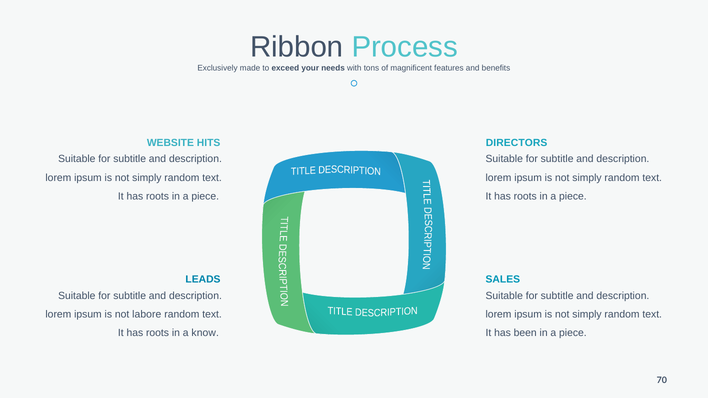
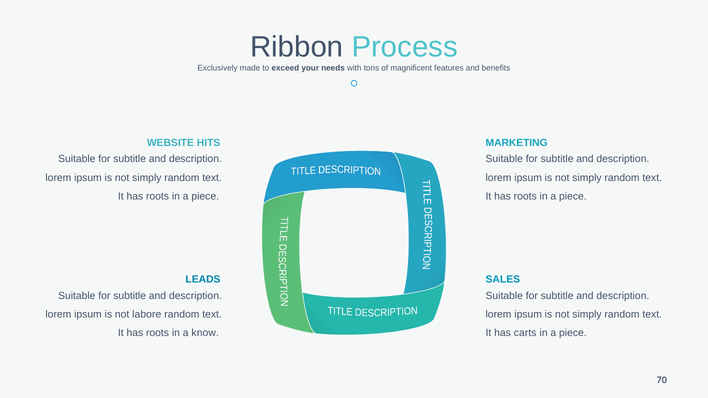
DIRECTORS: DIRECTORS -> MARKETING
been: been -> carts
